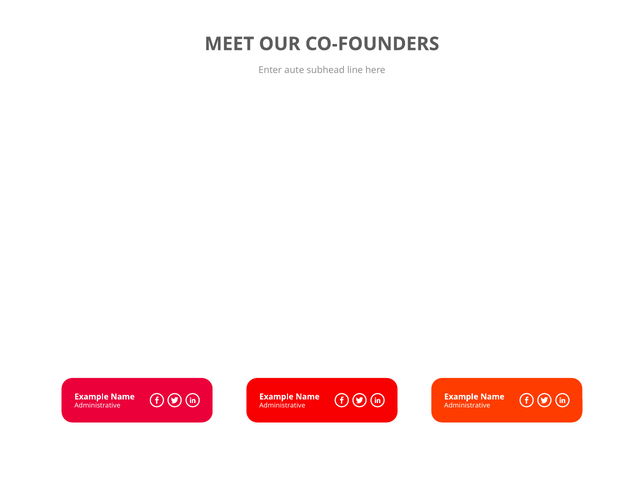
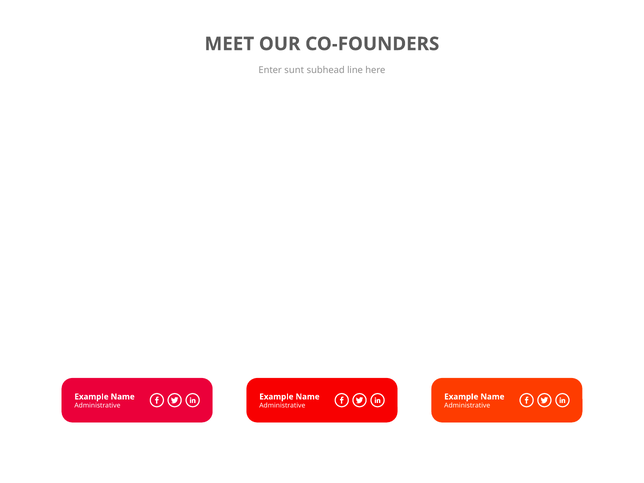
aute: aute -> sunt
